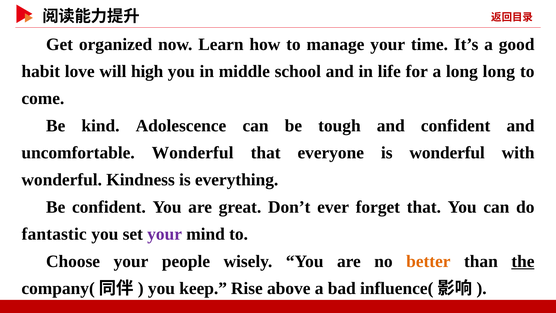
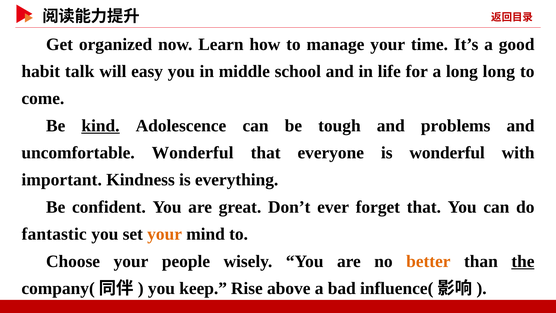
love: love -> talk
high: high -> easy
kind underline: none -> present
and confident: confident -> problems
wonderful at (62, 180): wonderful -> important
your at (165, 234) colour: purple -> orange
